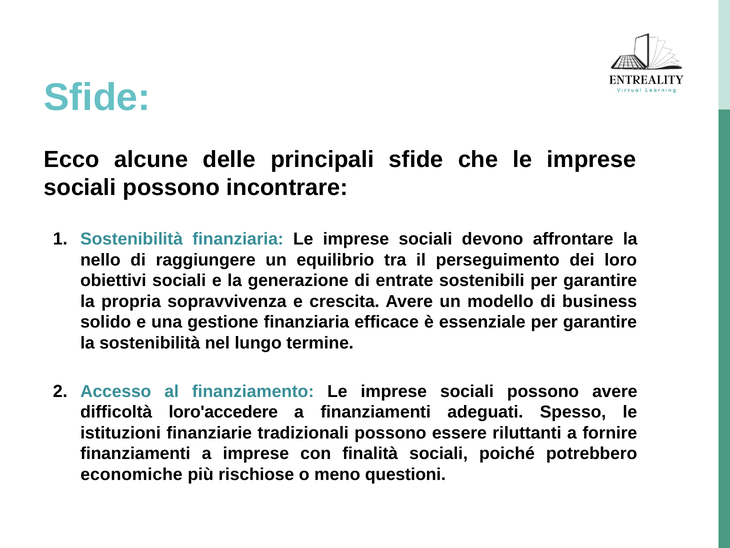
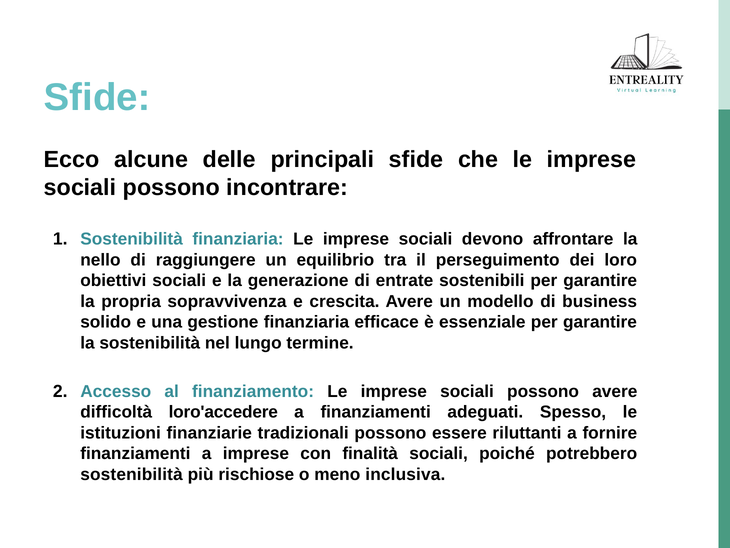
economiche at (132, 474): economiche -> sostenibilità
questioni: questioni -> inclusiva
